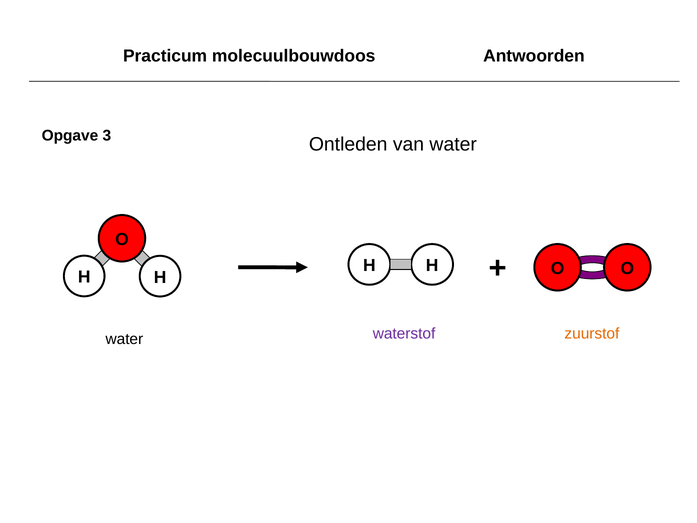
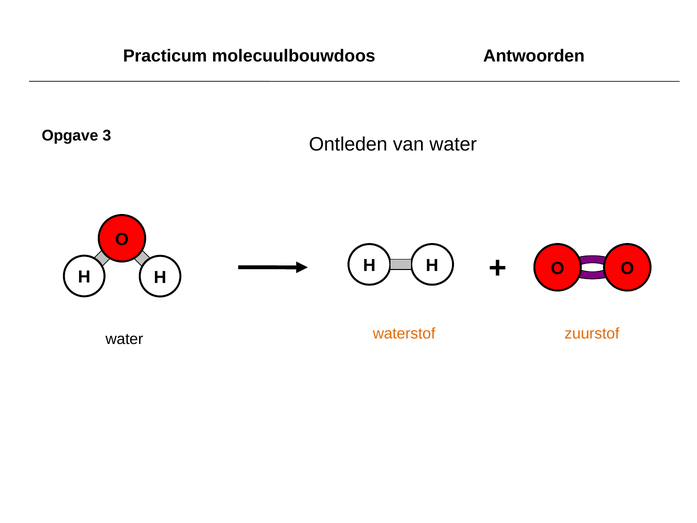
waterstof colour: purple -> orange
